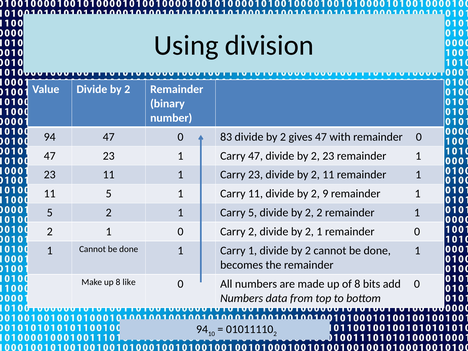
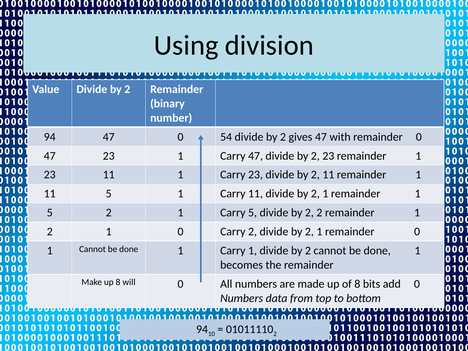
83: 83 -> 54
9 at (325, 194): 9 -> 1
like: like -> will
